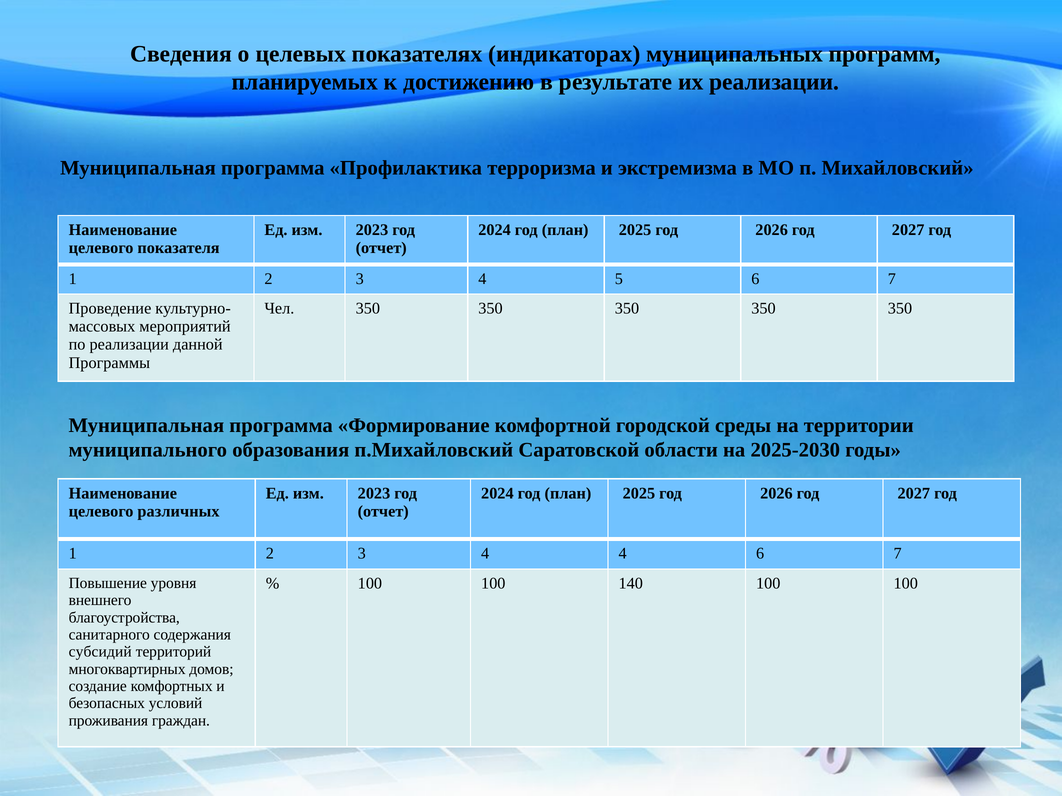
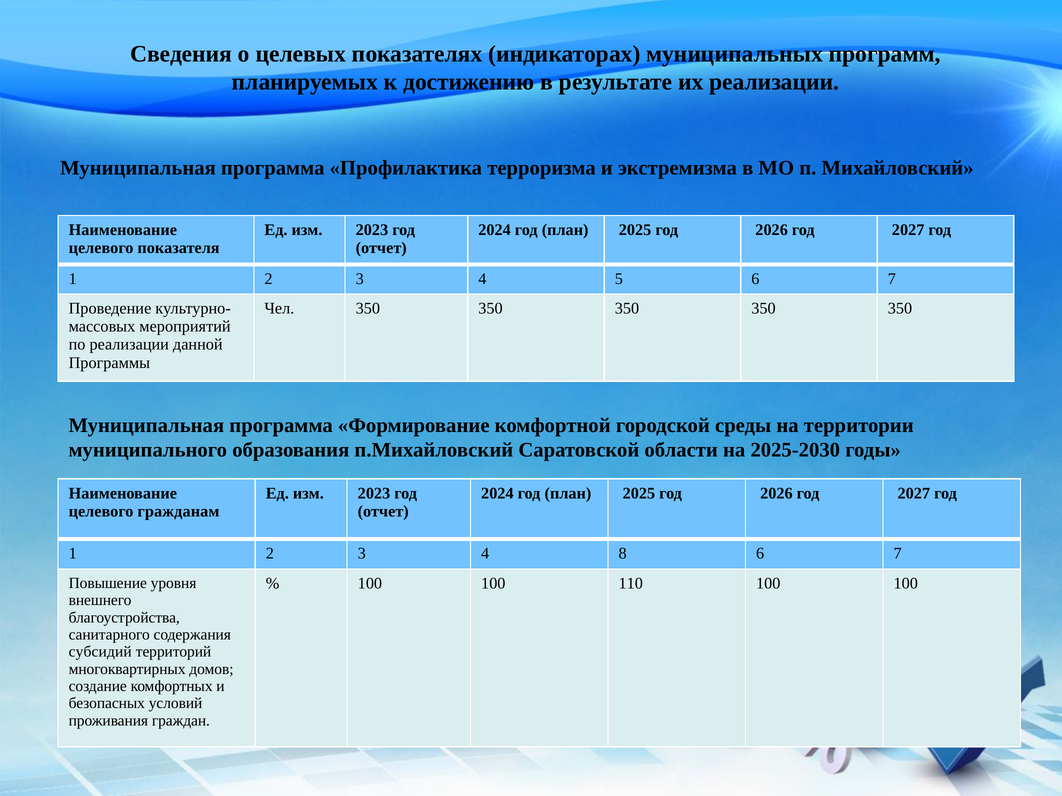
различных: различных -> гражданам
4 4: 4 -> 8
140: 140 -> 110
